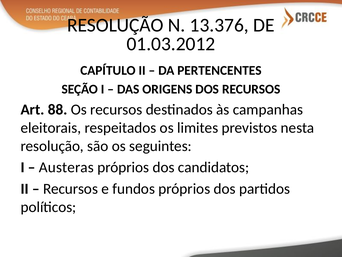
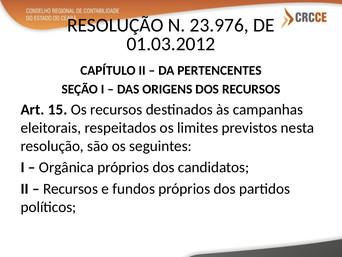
13.376: 13.376 -> 23.976
88: 88 -> 15
Austeras: Austeras -> Orgânica
